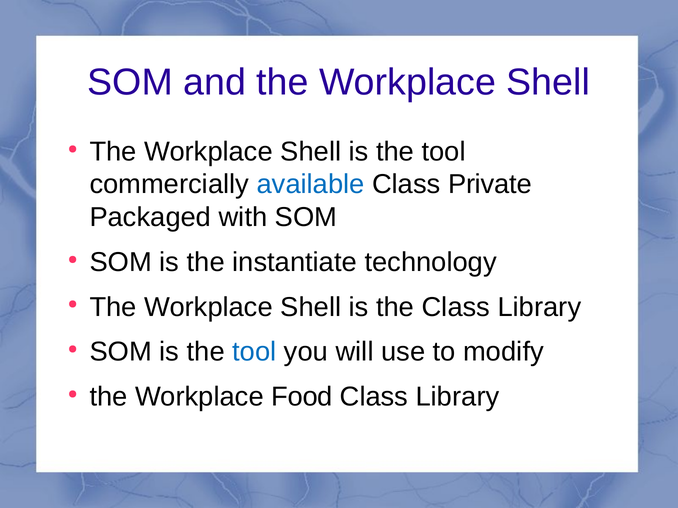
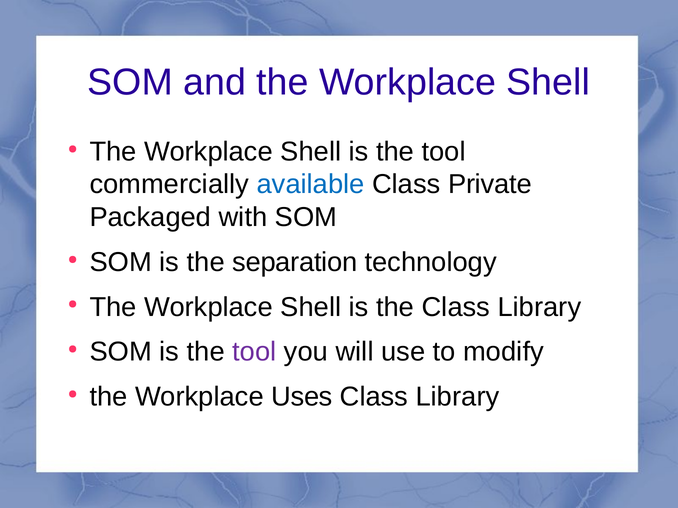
instantiate: instantiate -> separation
tool at (254, 352) colour: blue -> purple
Food: Food -> Uses
